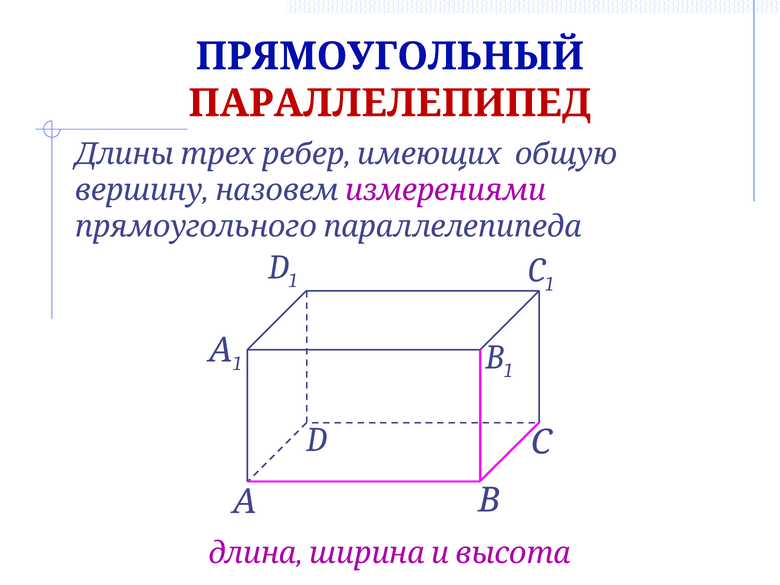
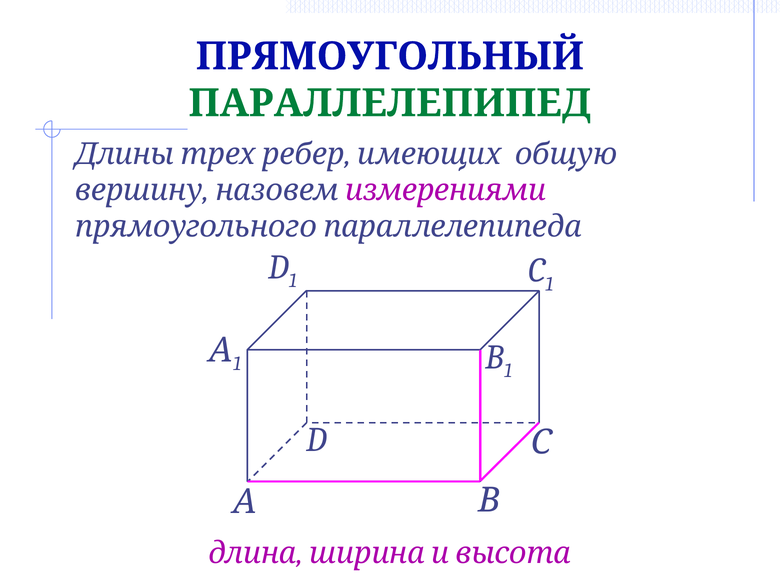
ПАРАЛЛЕЛЕПИПЕД colour: red -> green
